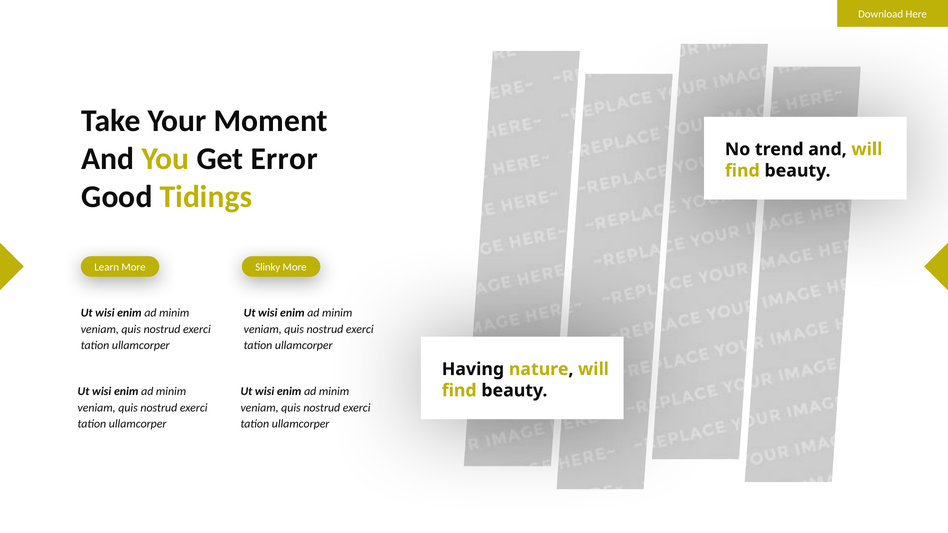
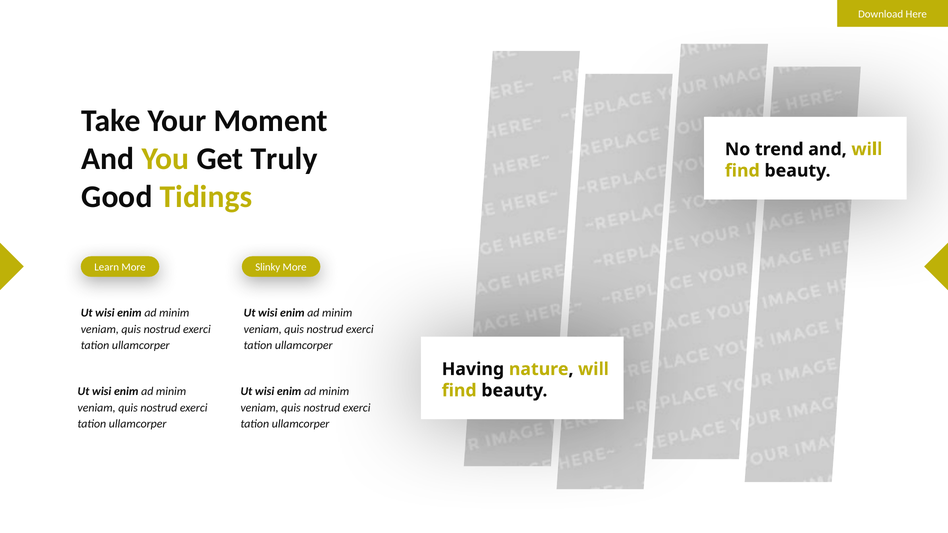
Error: Error -> Truly
